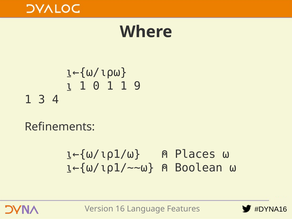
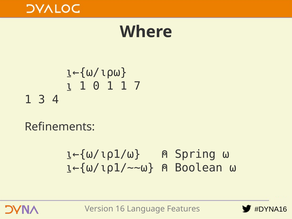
9: 9 -> 7
Places: Places -> Spring
